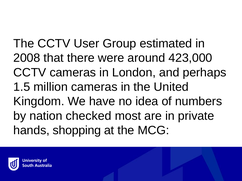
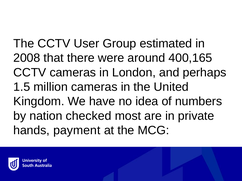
423,000: 423,000 -> 400,165
shopping: shopping -> payment
